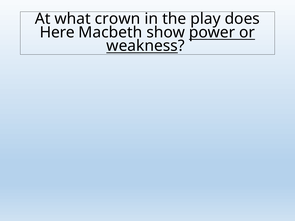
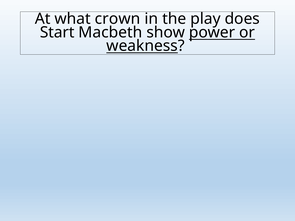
Here: Here -> Start
